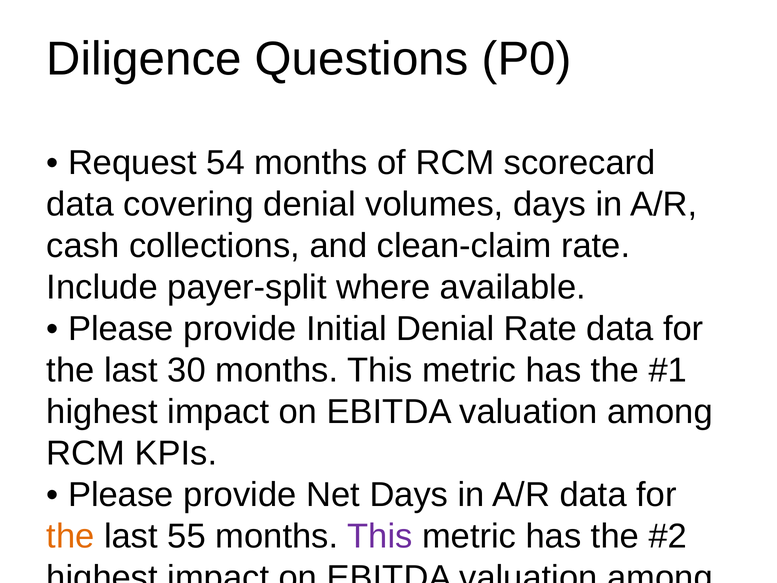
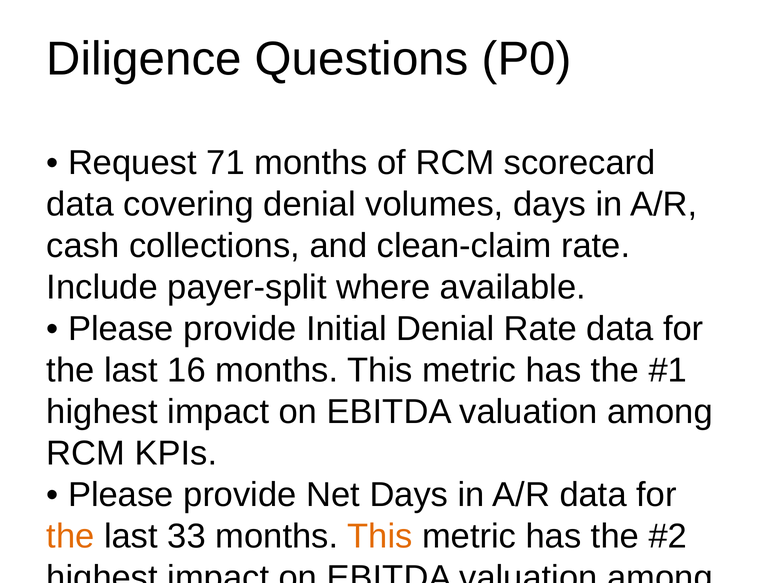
54: 54 -> 71
30: 30 -> 16
55: 55 -> 33
This at (380, 536) colour: purple -> orange
